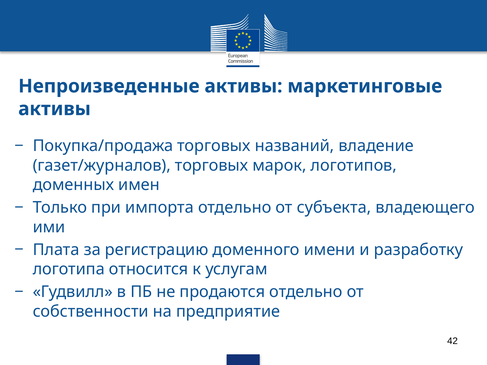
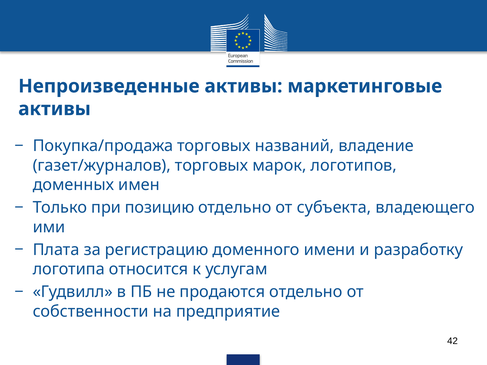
импорта: импорта -> позицию
